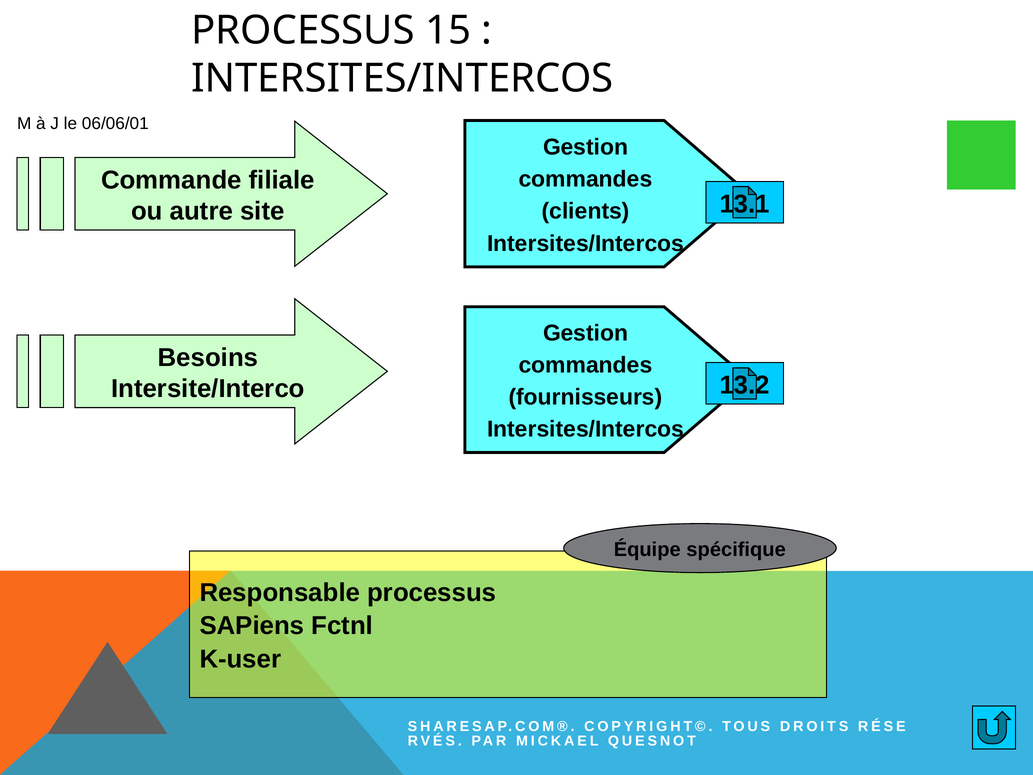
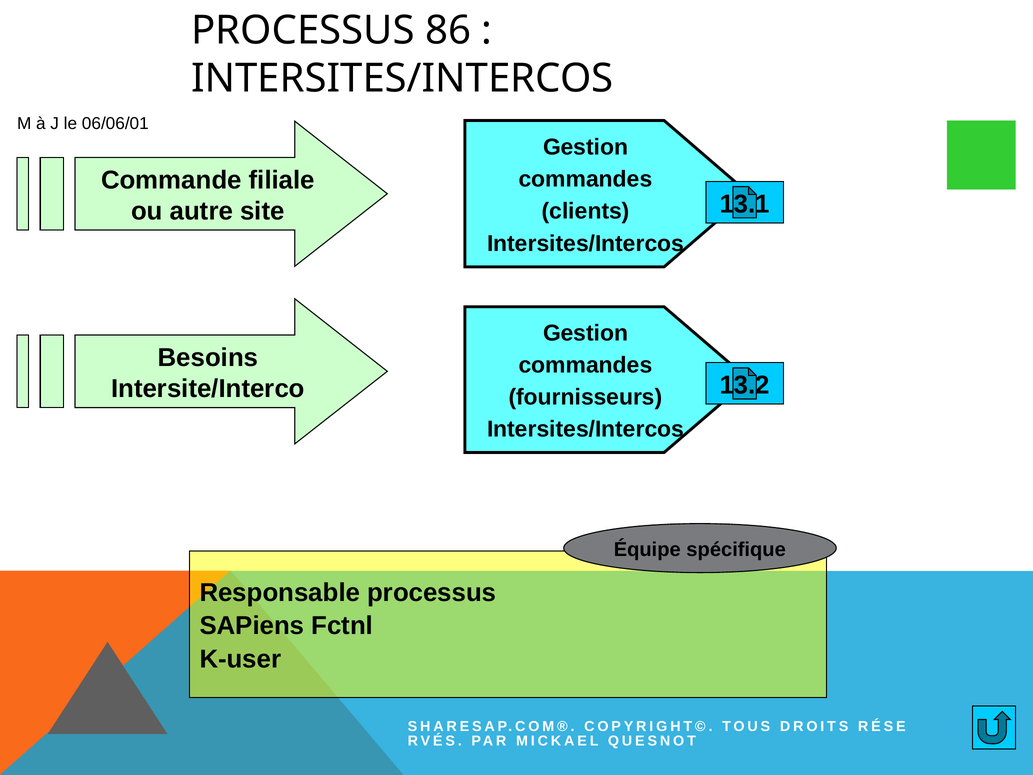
15: 15 -> 86
